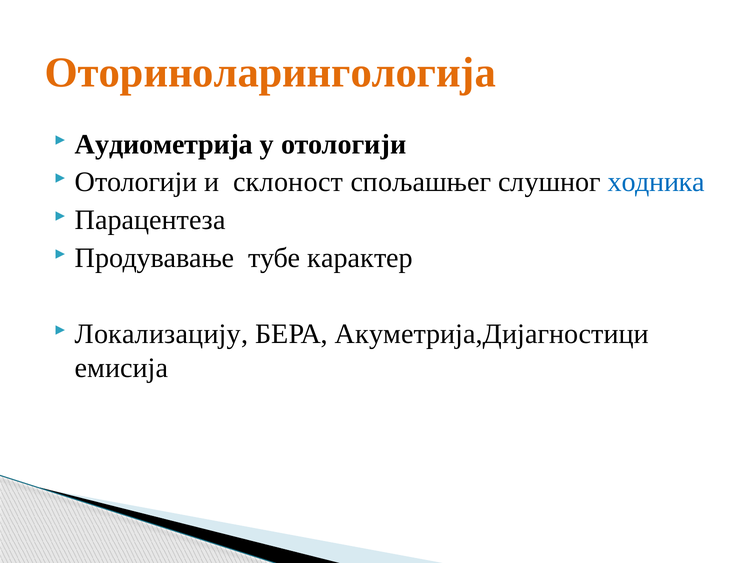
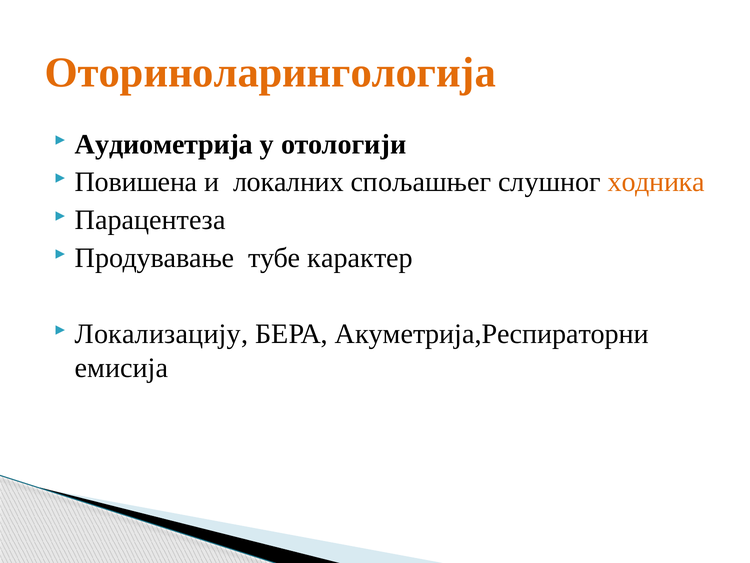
Отологији at (136, 182): Отологији -> Повишена
склоност: склоност -> локалних
ходника colour: blue -> orange
Акуметрија,Дијагностици: Акуметрија,Дијагностици -> Акуметрија,Респираторни
